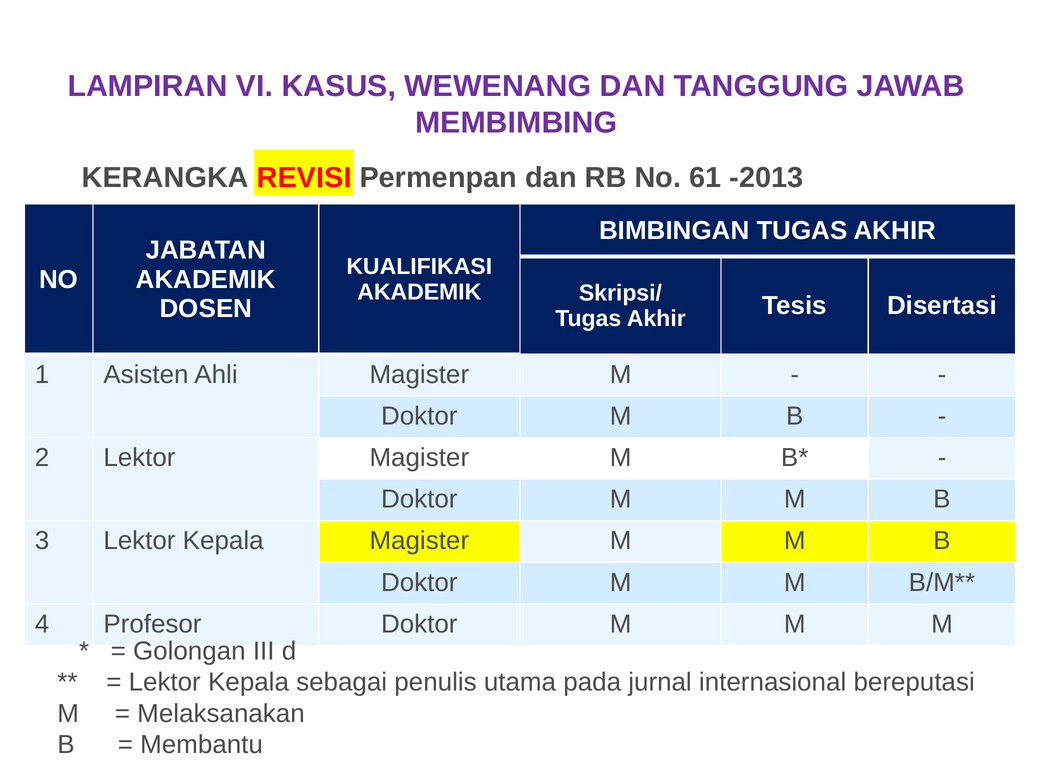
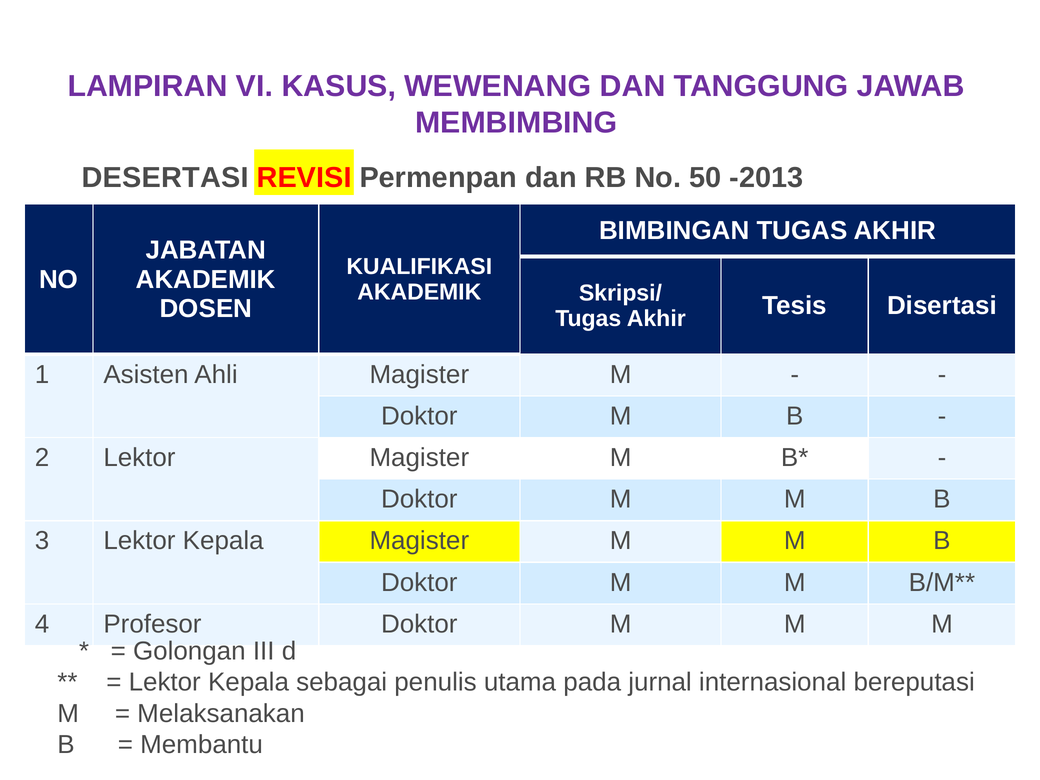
KERANGKA: KERANGKA -> DESERTASI
61: 61 -> 50
